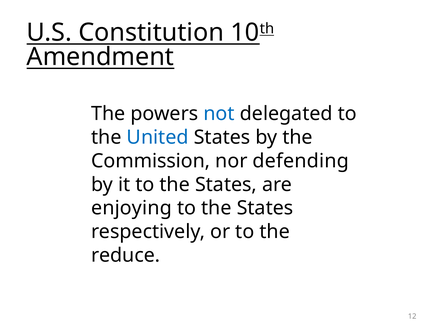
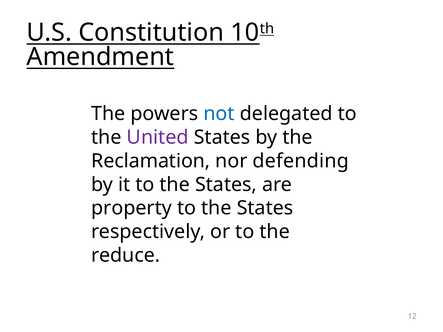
United colour: blue -> purple
Commission: Commission -> Reclamation
enjoying: enjoying -> property
